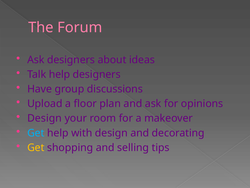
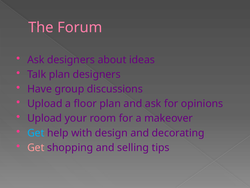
Talk help: help -> plan
Design at (45, 118): Design -> Upload
Get at (36, 147) colour: yellow -> pink
